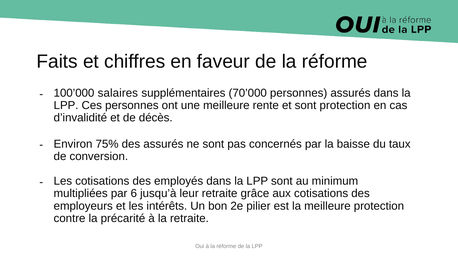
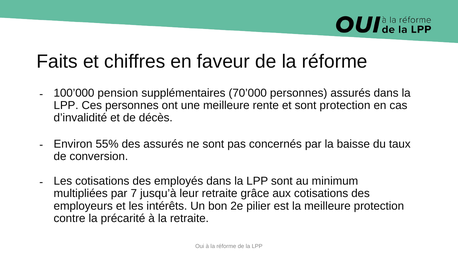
salaires: salaires -> pension
75%: 75% -> 55%
6: 6 -> 7
